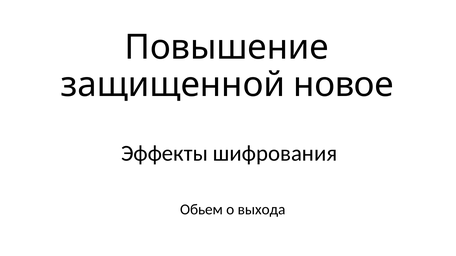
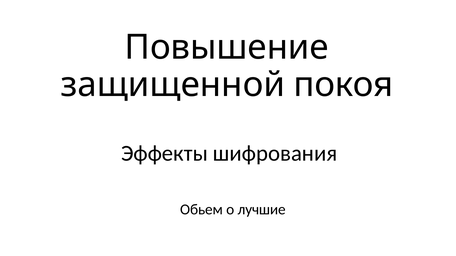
новое: новое -> покоя
выхода: выхода -> лучшие
